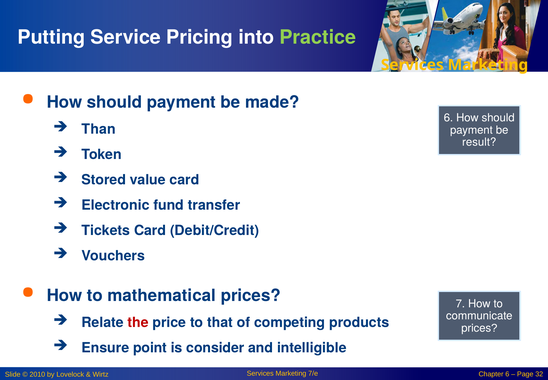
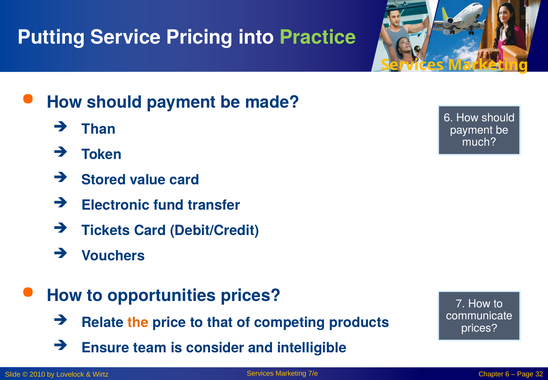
result: result -> much
mathematical: mathematical -> opportunities
the colour: red -> orange
point: point -> team
